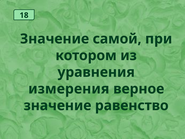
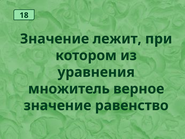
самой: самой -> лежит
измерения: измерения -> множитель
